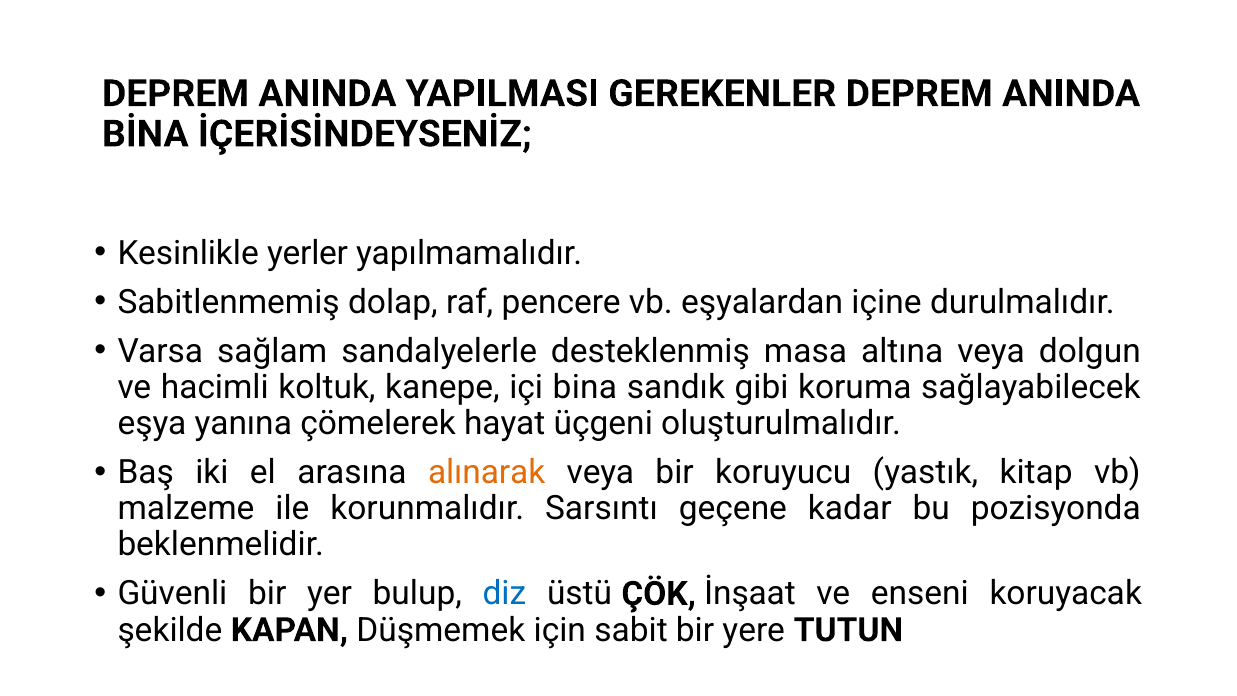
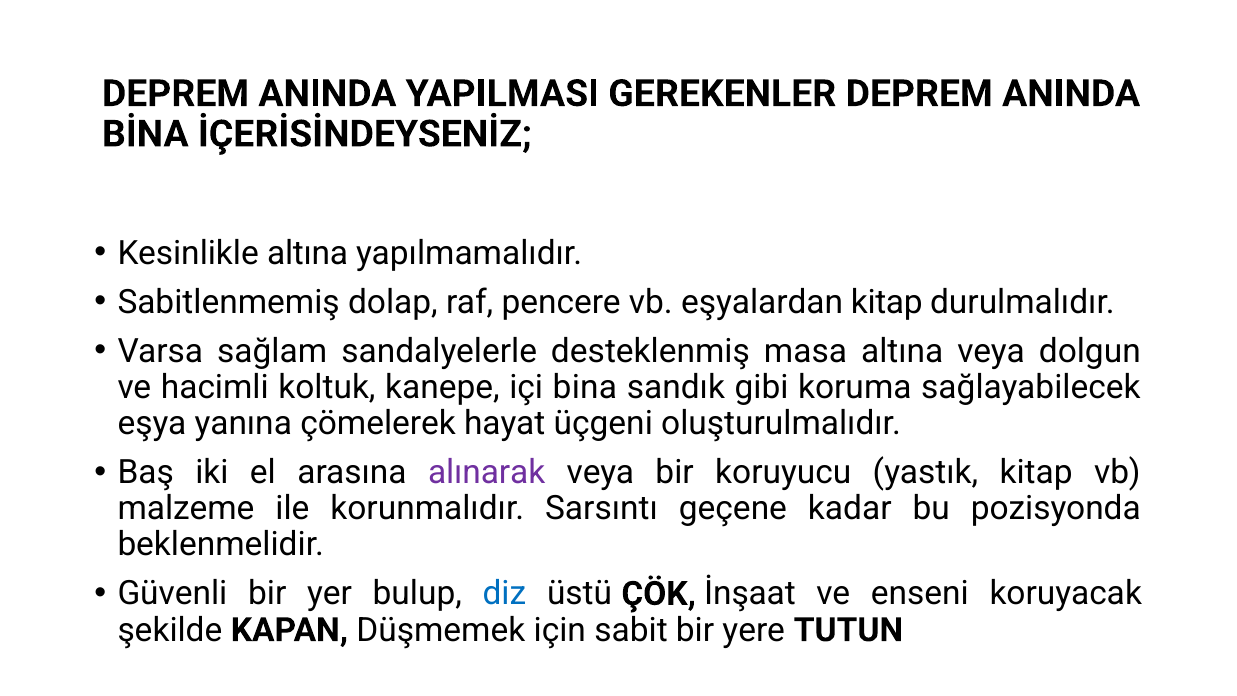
Kesinlikle yerler: yerler -> altına
eşyalardan içine: içine -> kitap
alınarak colour: orange -> purple
